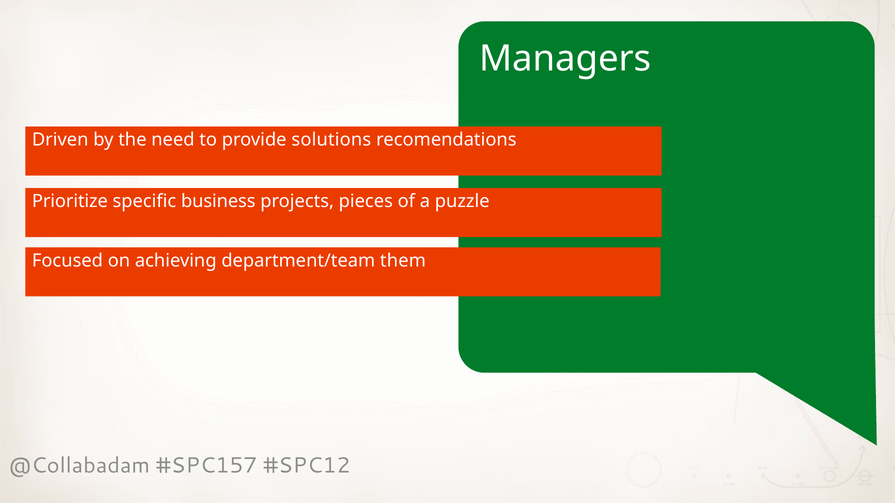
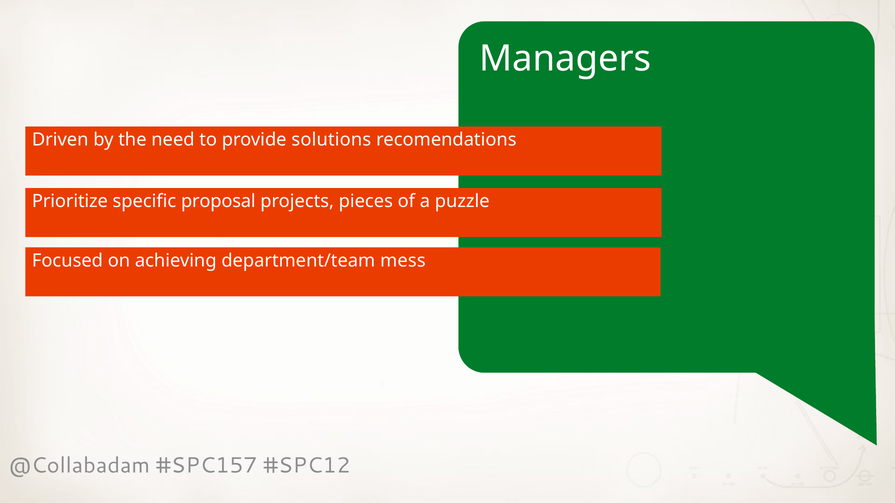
business: business -> proposal
them: them -> mess
